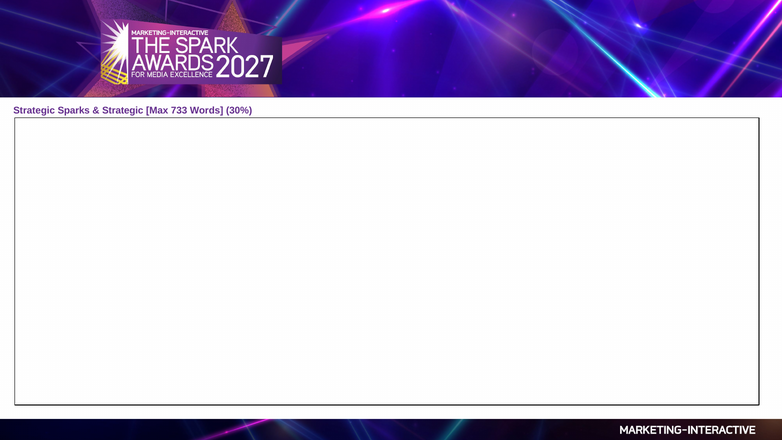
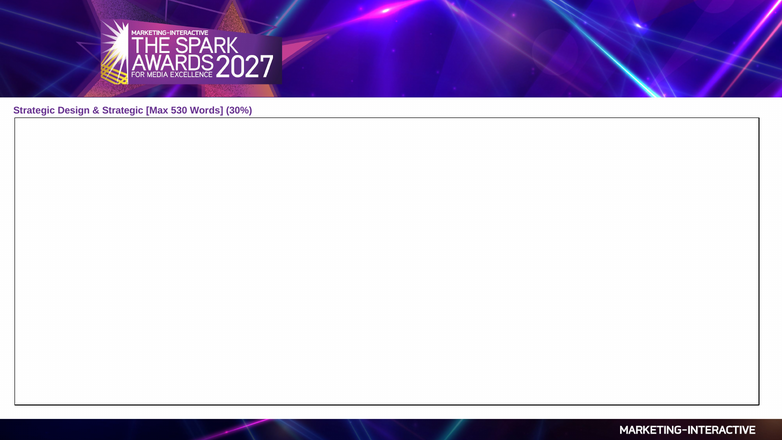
Sparks: Sparks -> Design
733: 733 -> 530
